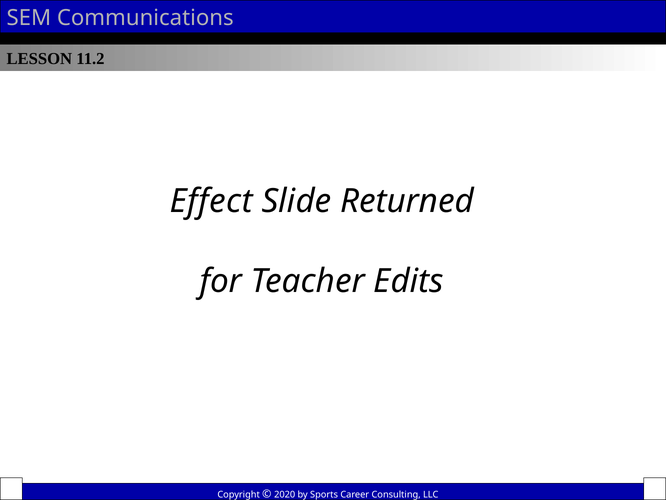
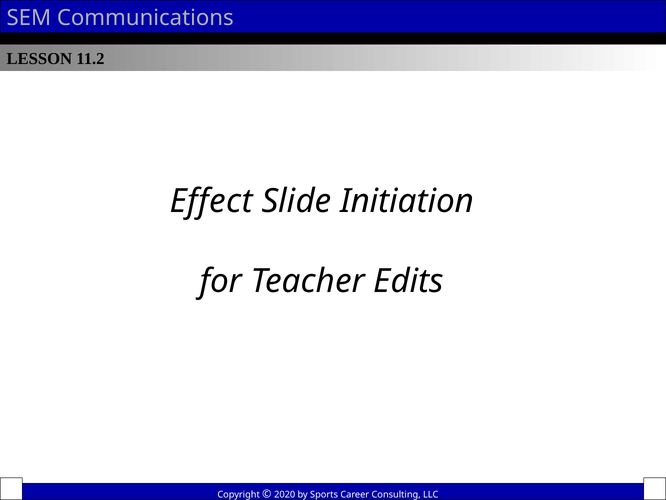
Returned: Returned -> Initiation
